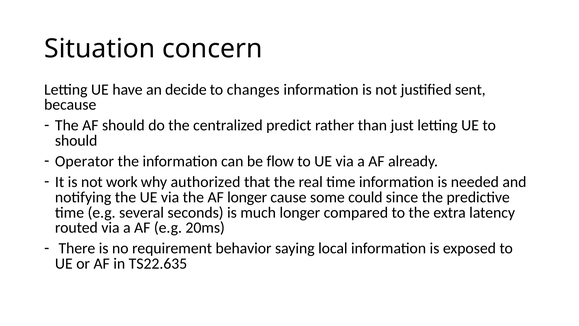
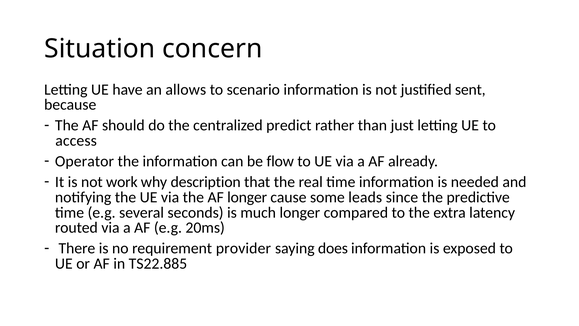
decide: decide -> allows
changes: changes -> scenario
should at (76, 141): should -> access
authorized: authorized -> description
could: could -> leads
behavior: behavior -> provider
local: local -> does
TS22.635: TS22.635 -> TS22.885
